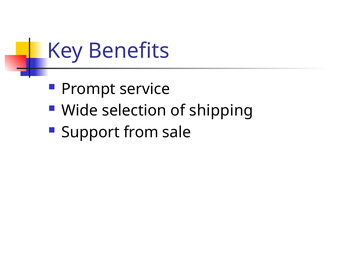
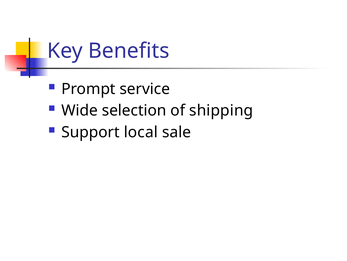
from: from -> local
